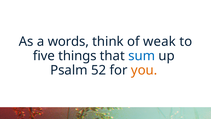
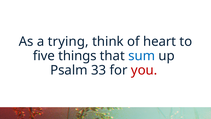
words: words -> trying
weak: weak -> heart
52: 52 -> 33
you colour: orange -> red
